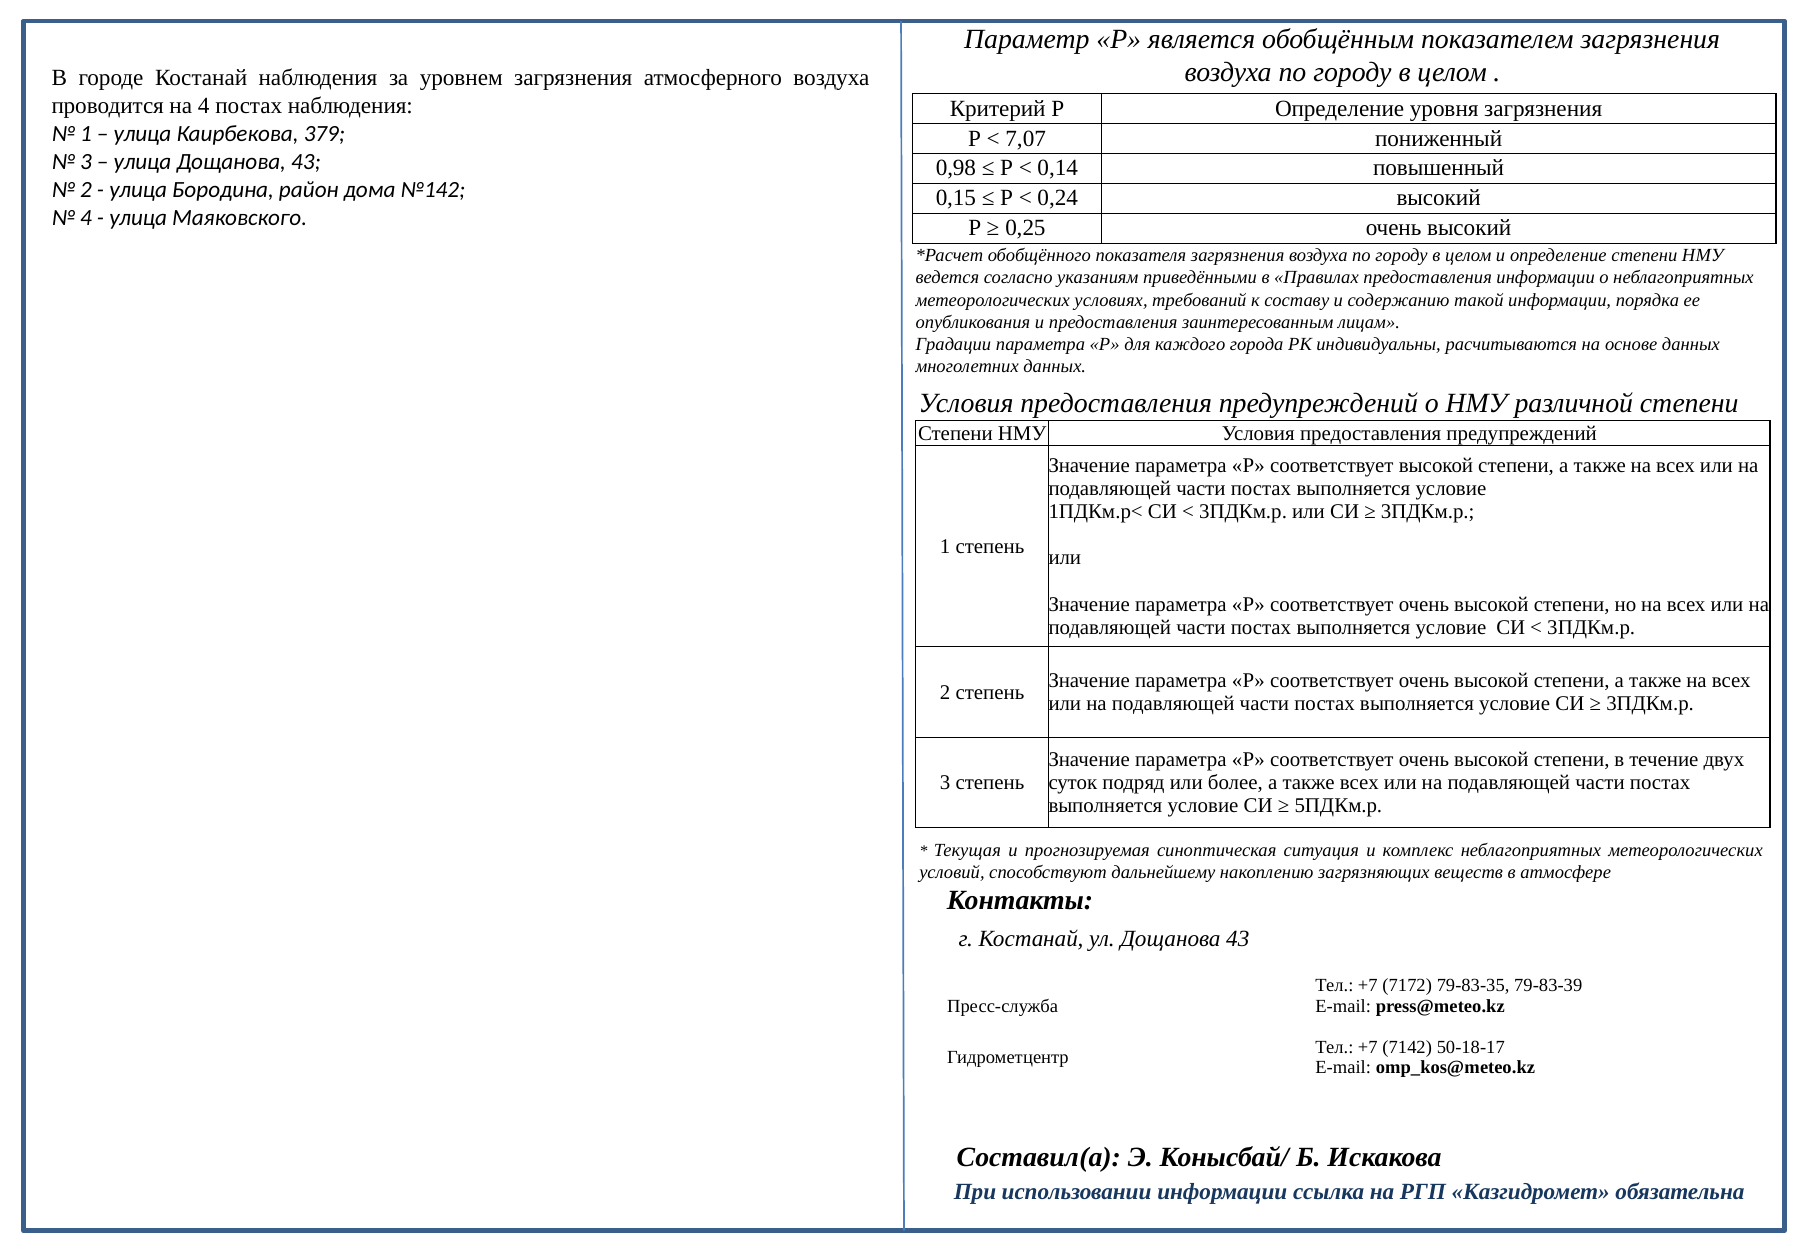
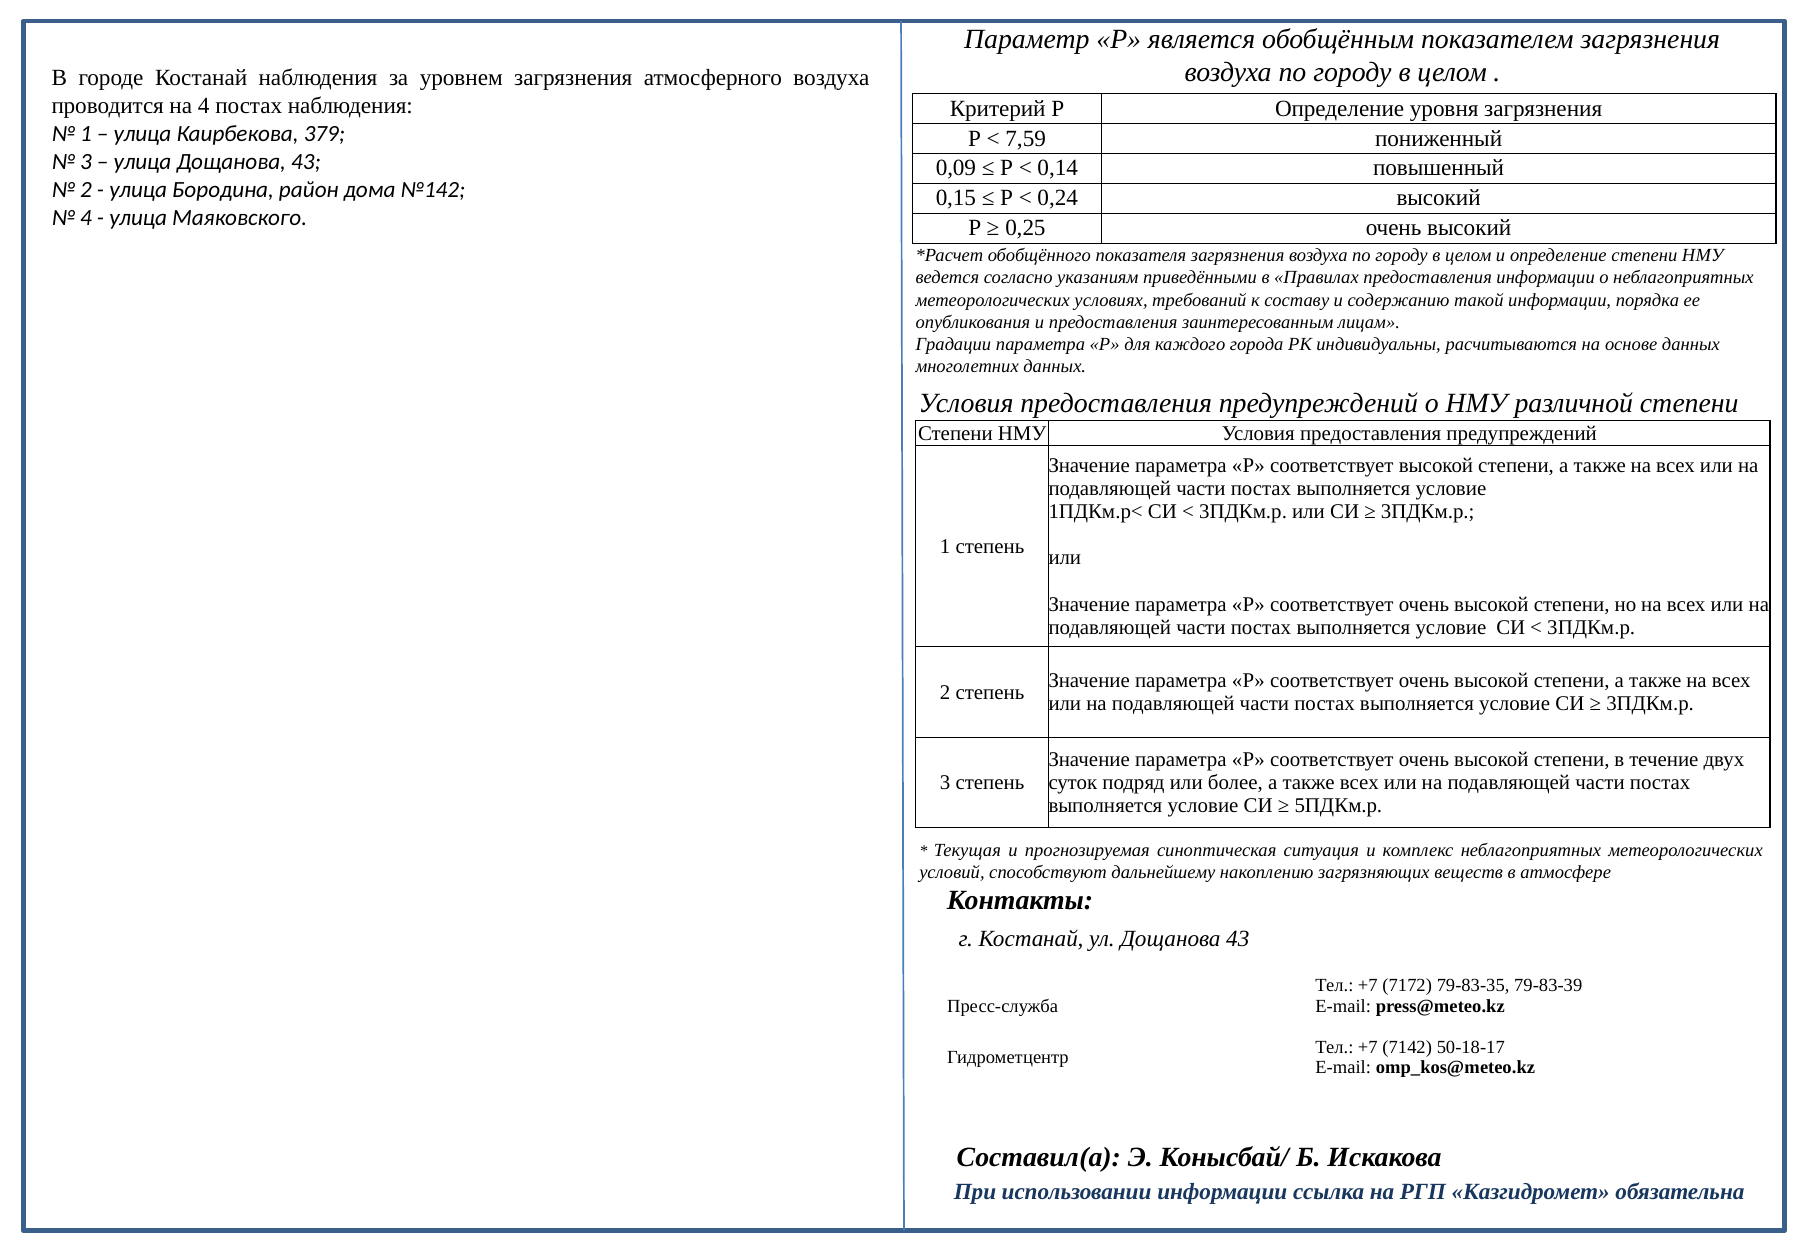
7,07: 7,07 -> 7,59
0,98: 0,98 -> 0,09
